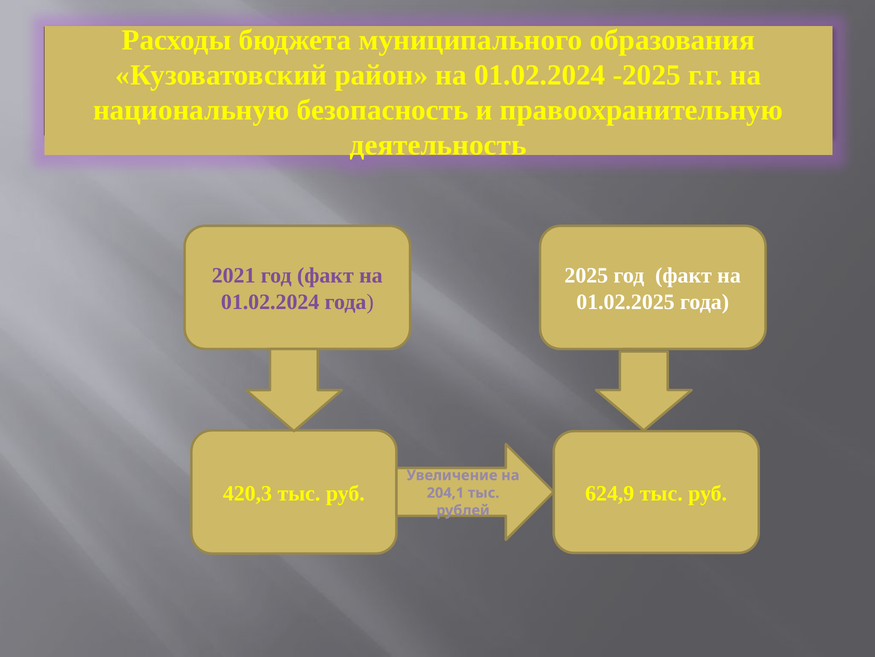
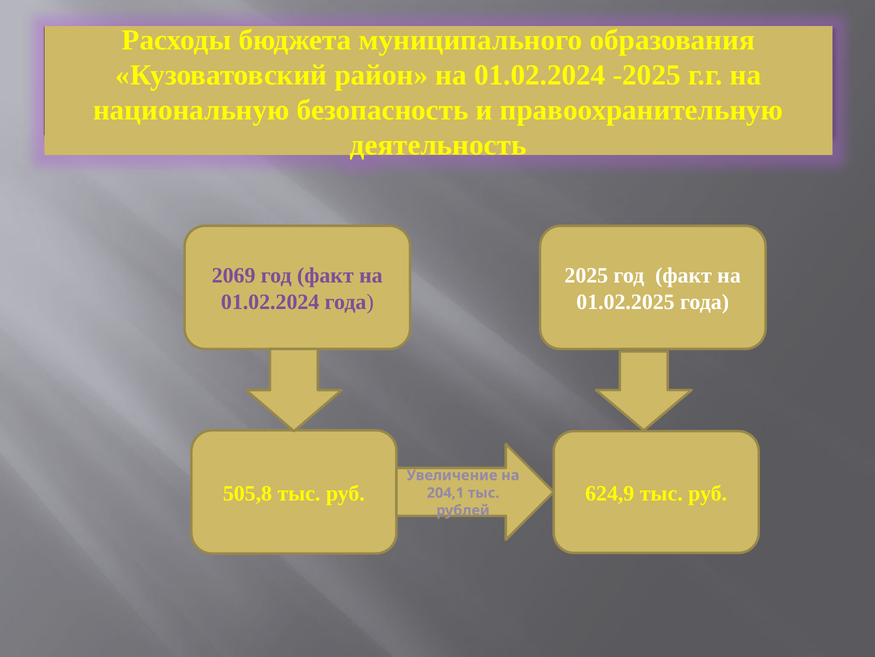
2021: 2021 -> 2069
420,3: 420,3 -> 505,8
